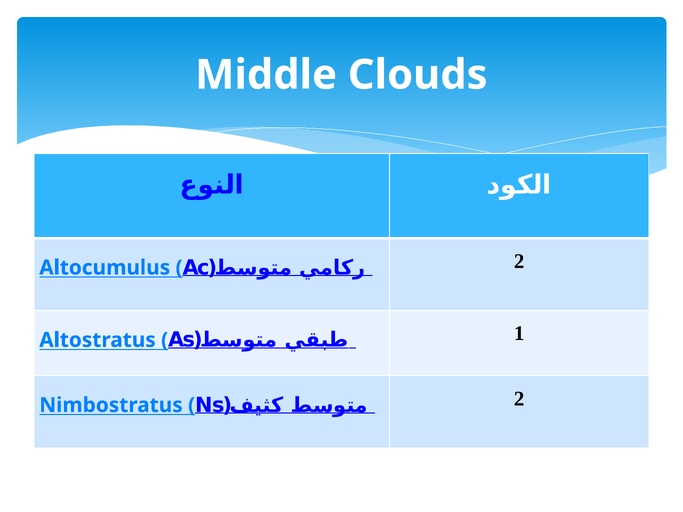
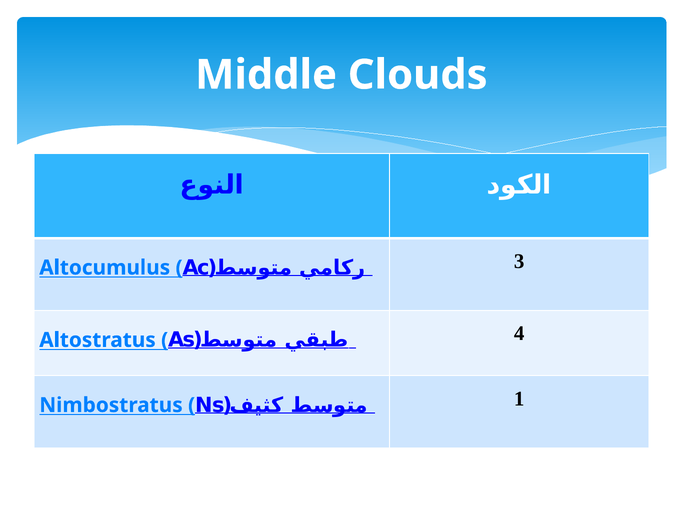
2 at (519, 261): 2 -> 3
1: 1 -> 4
2 at (519, 399): 2 -> 1
